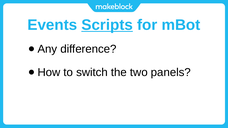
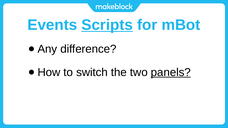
panels underline: none -> present
